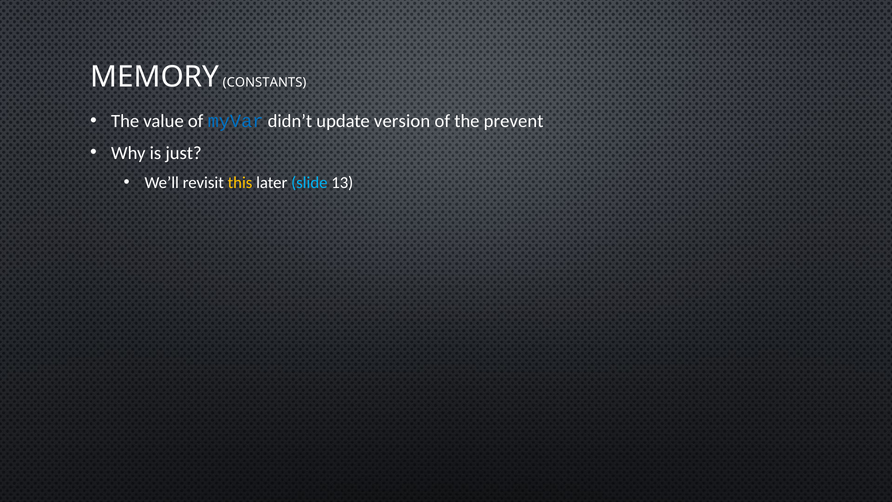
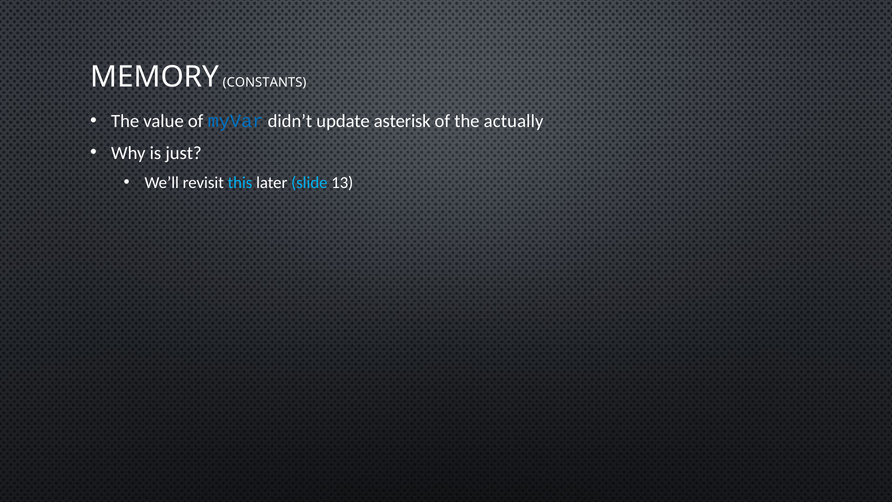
version: version -> asterisk
prevent: prevent -> actually
this colour: yellow -> light blue
